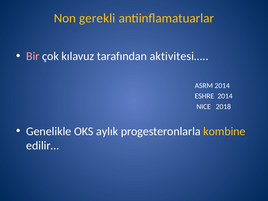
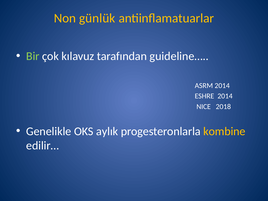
gerekli: gerekli -> günlük
Bir colour: pink -> light green
aktivitesi…: aktivitesi… -> guideline…
